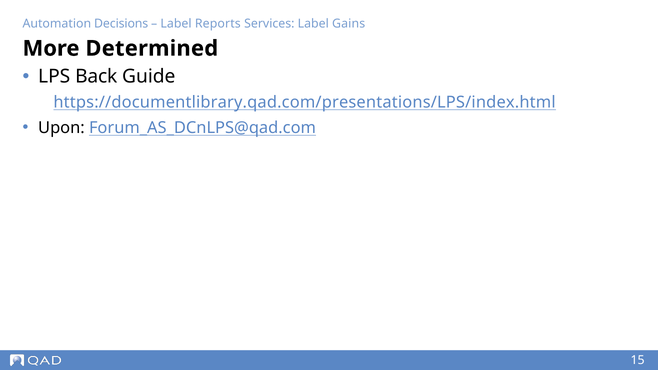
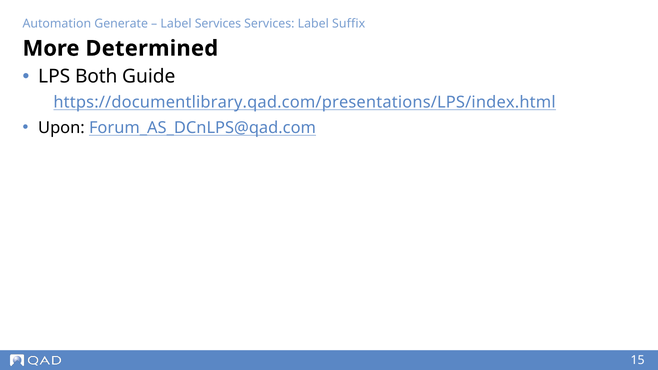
Decisions: Decisions -> Generate
Label Reports: Reports -> Services
Gains: Gains -> Suffix
Back: Back -> Both
